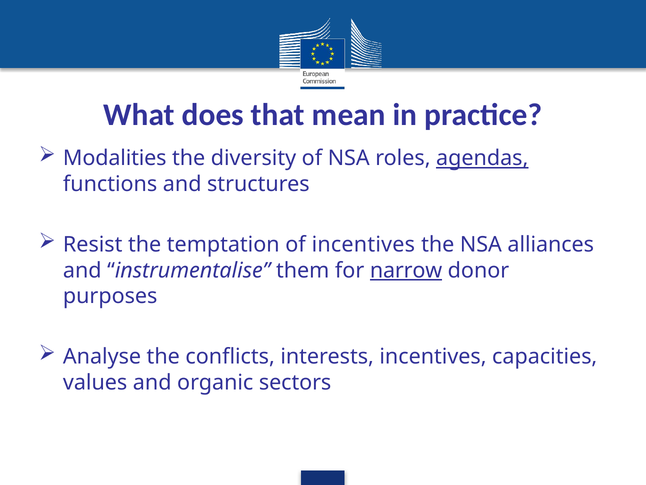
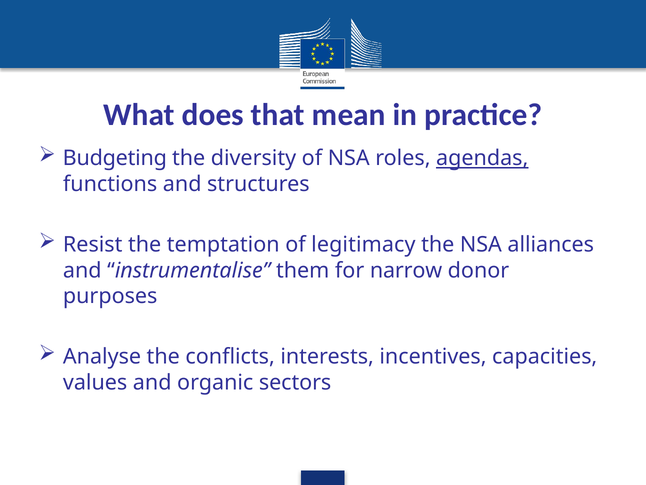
Modalities: Modalities -> Budgeting
of incentives: incentives -> legitimacy
narrow underline: present -> none
